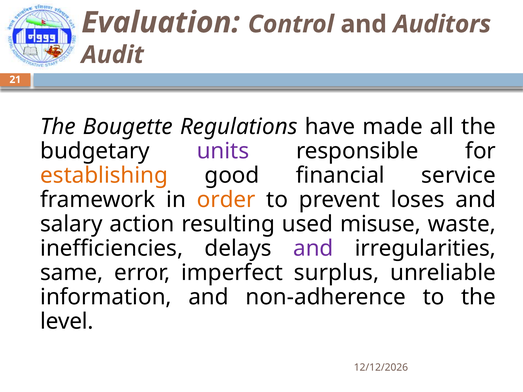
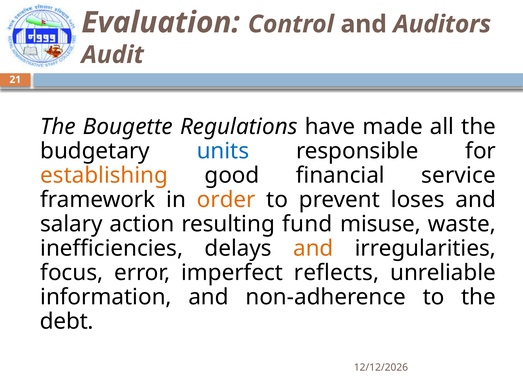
units colour: purple -> blue
used: used -> fund
and at (313, 249) colour: purple -> orange
same: same -> focus
surplus: surplus -> reflects
level: level -> debt
